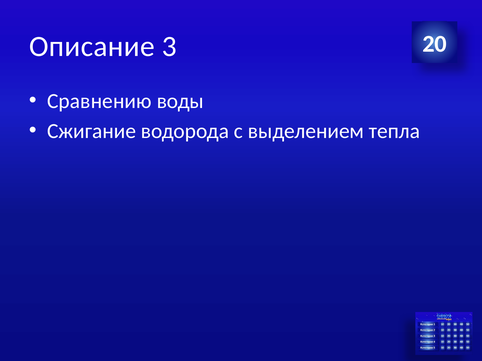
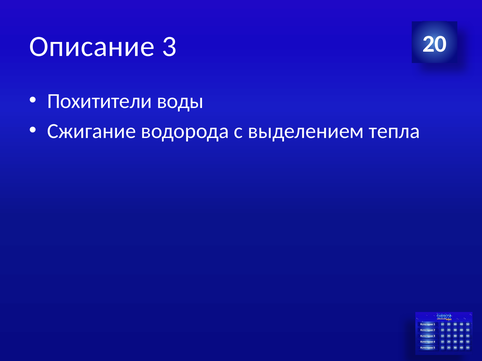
Сравнению: Сравнению -> Похитители
